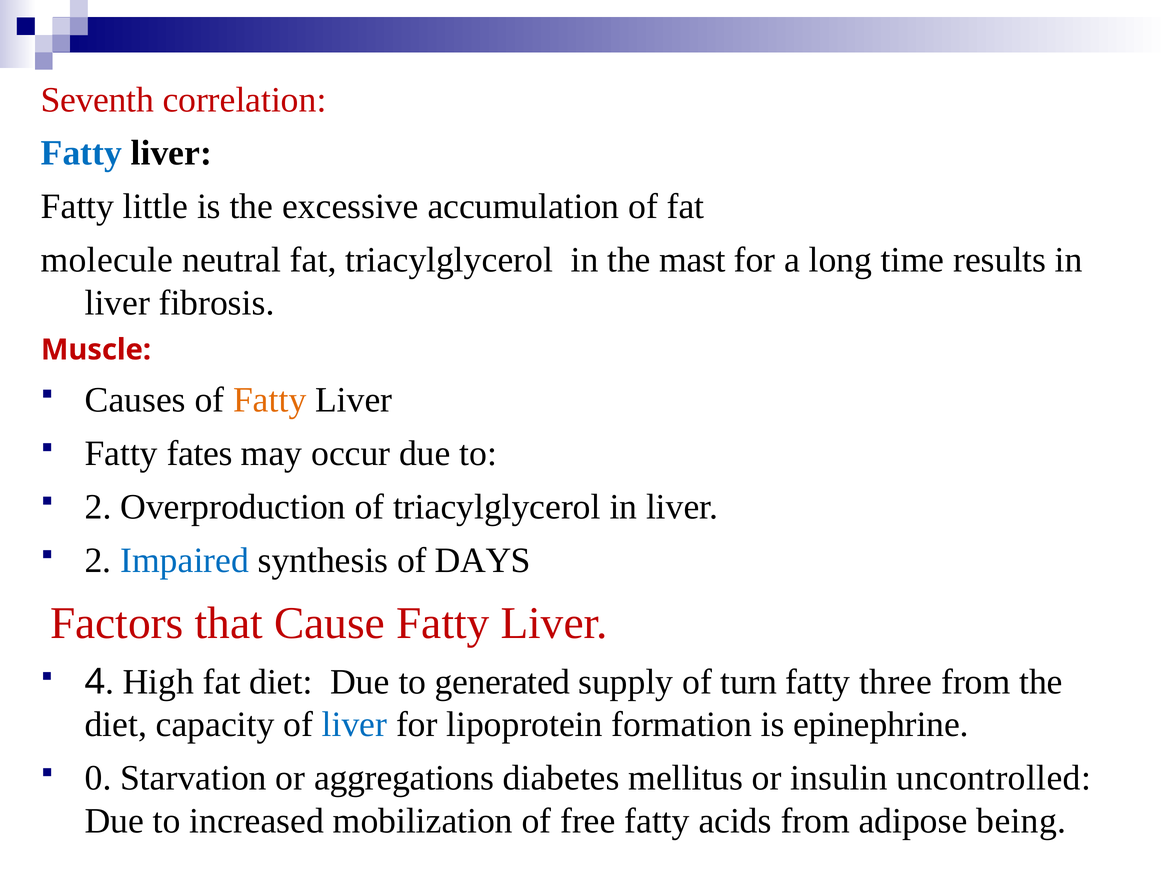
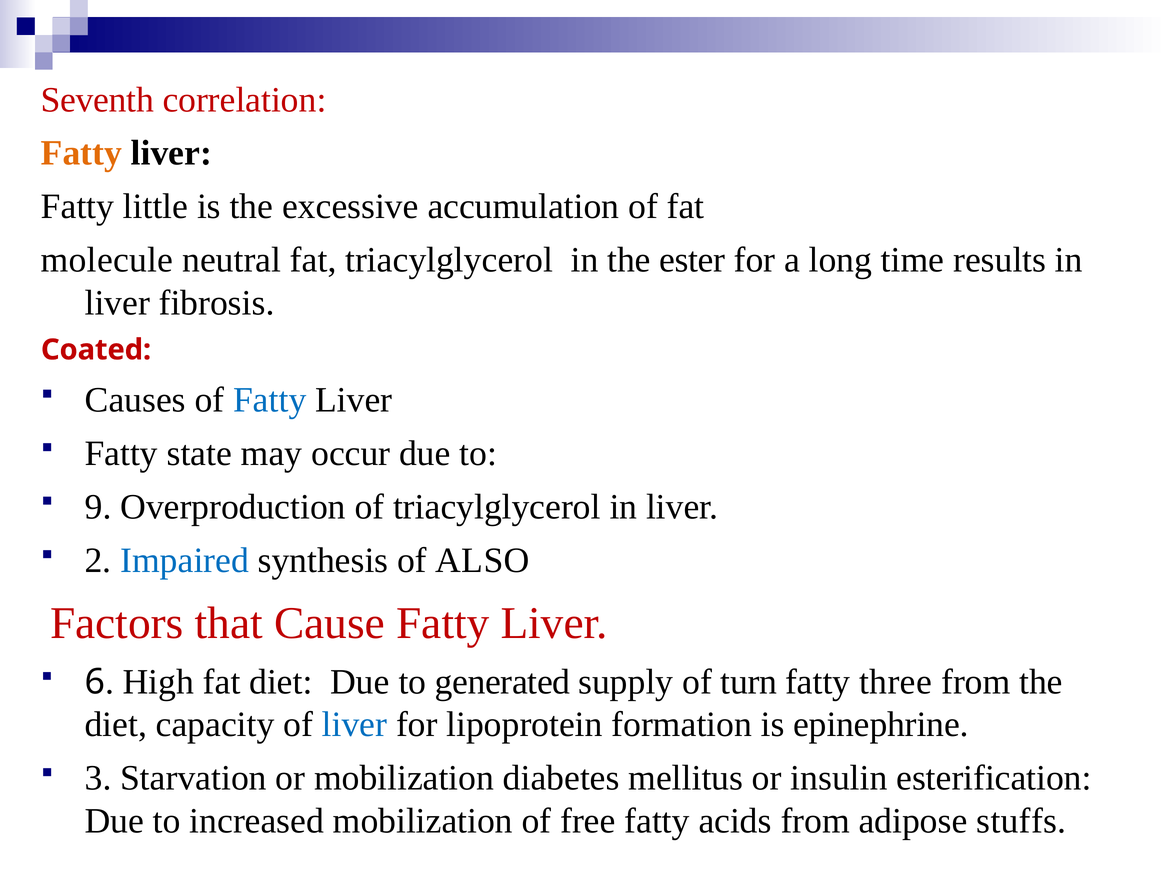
Fatty at (81, 153) colour: blue -> orange
mast: mast -> ester
Muscle: Muscle -> Coated
Fatty at (270, 400) colour: orange -> blue
fates: fates -> state
2 at (98, 507): 2 -> 9
DAYS: DAYS -> ALSO
4: 4 -> 6
0: 0 -> 3
or aggregations: aggregations -> mobilization
uncontrolled: uncontrolled -> esterification
being: being -> stuffs
